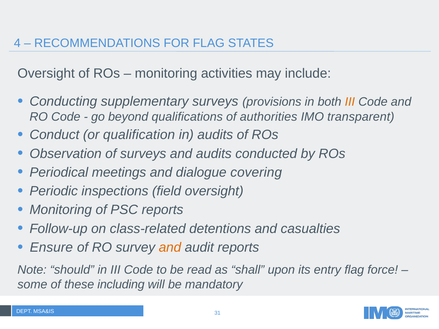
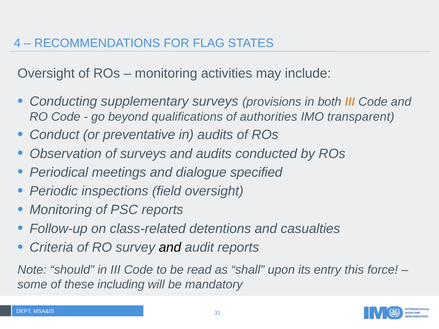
qualification: qualification -> preventative
covering: covering -> specified
Ensure: Ensure -> Criteria
and at (170, 248) colour: orange -> black
entry flag: flag -> this
